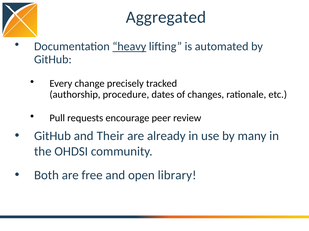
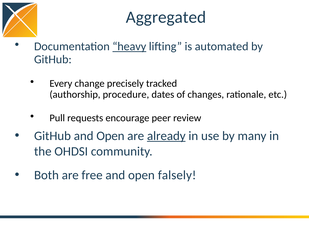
GitHub and Their: Their -> Open
already underline: none -> present
library: library -> falsely
